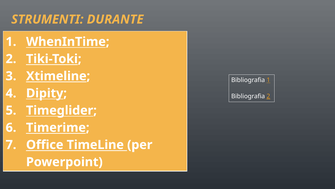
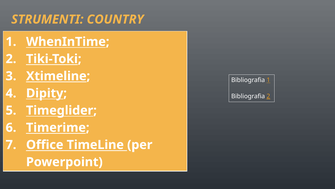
DURANTE: DURANTE -> COUNTRY
